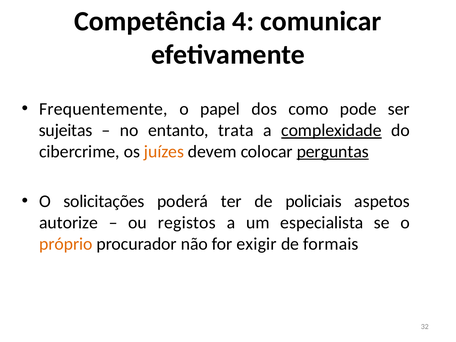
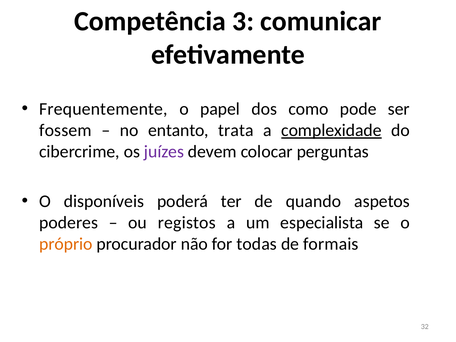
4: 4 -> 3
sujeitas: sujeitas -> fossem
juízes colour: orange -> purple
perguntas underline: present -> none
solicitações: solicitações -> disponíveis
policiais: policiais -> quando
autorize: autorize -> poderes
exigir: exigir -> todas
